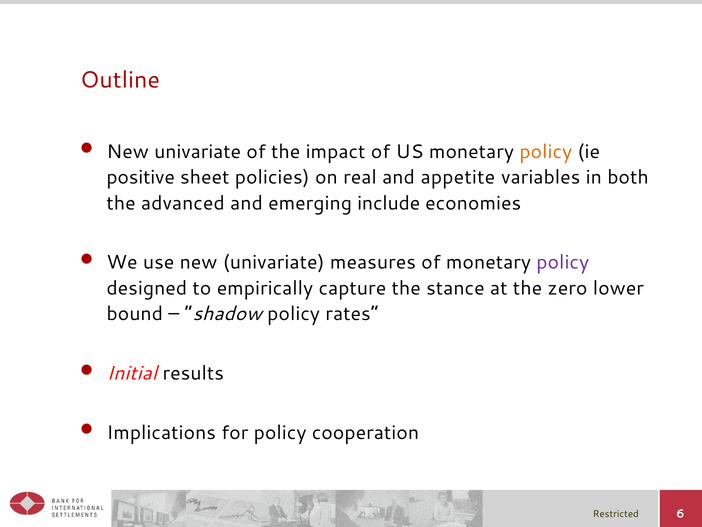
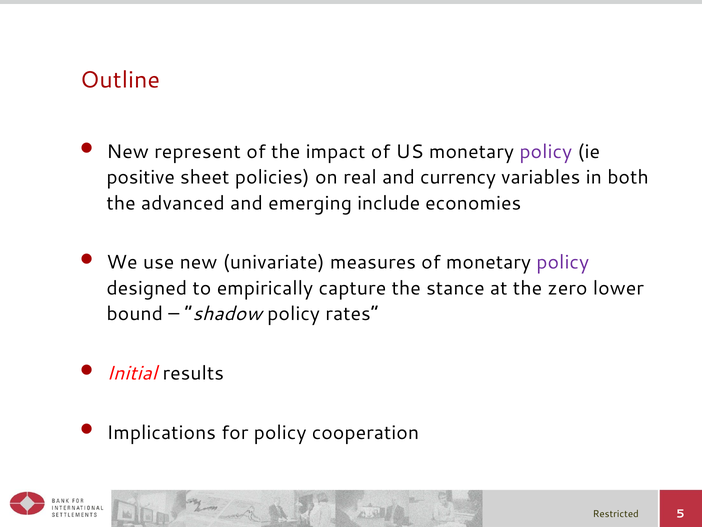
univariate at (198, 151): univariate -> represent
policy at (546, 151) colour: orange -> purple
appetite: appetite -> currency
6: 6 -> 5
